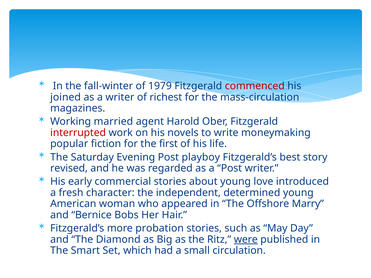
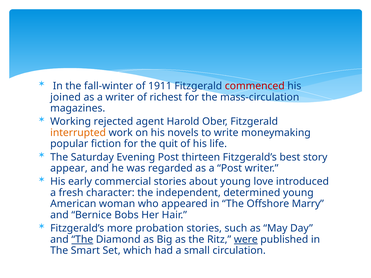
1979: 1979 -> 1911
married: married -> rejected
interrupted colour: red -> orange
first: first -> quit
playboy: playboy -> thirteen
revised: revised -> appear
The at (82, 240) underline: none -> present
